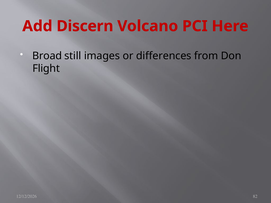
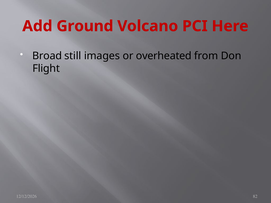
Discern: Discern -> Ground
differences: differences -> overheated
